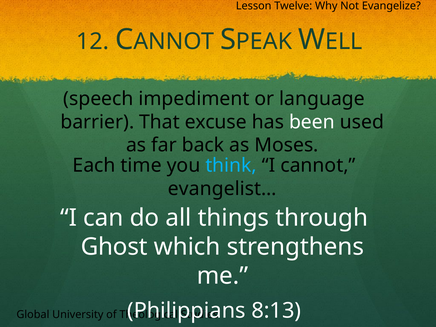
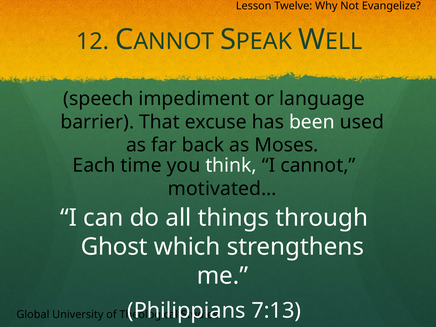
think colour: light blue -> white
evangelist…: evangelist… -> motivated…
8:13: 8:13 -> 7:13
